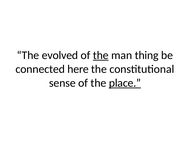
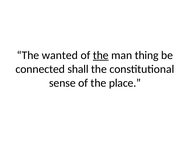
evolved: evolved -> wanted
here: here -> shall
place underline: present -> none
